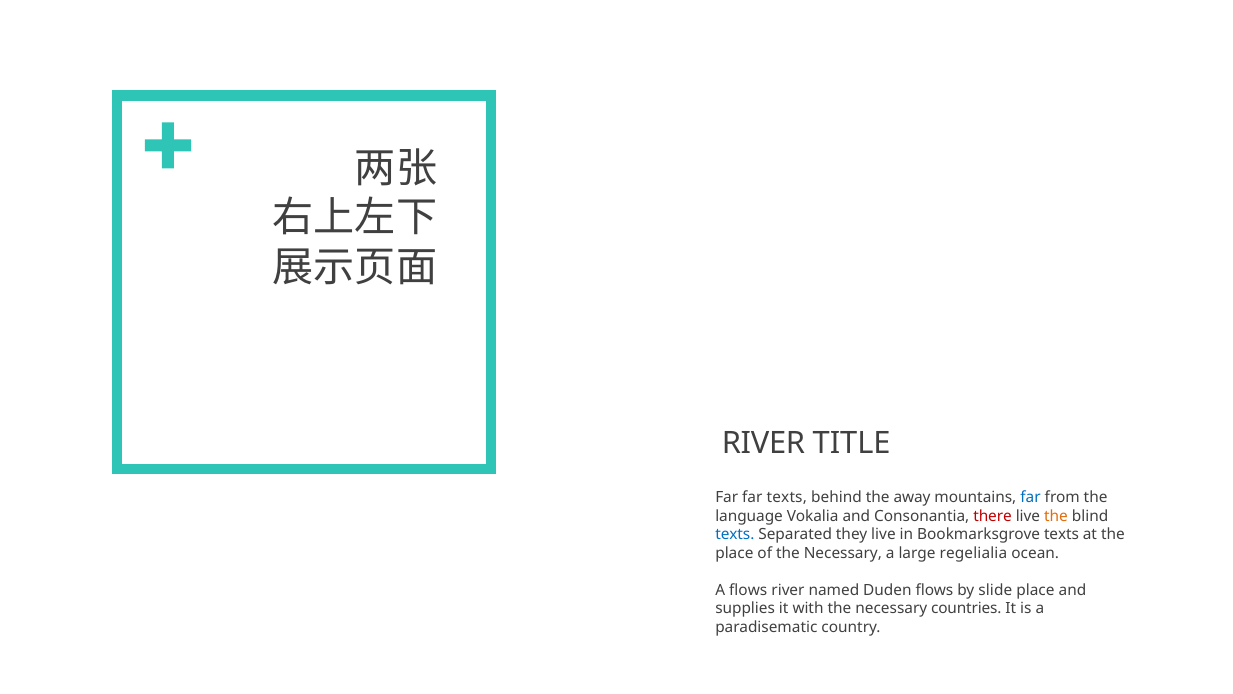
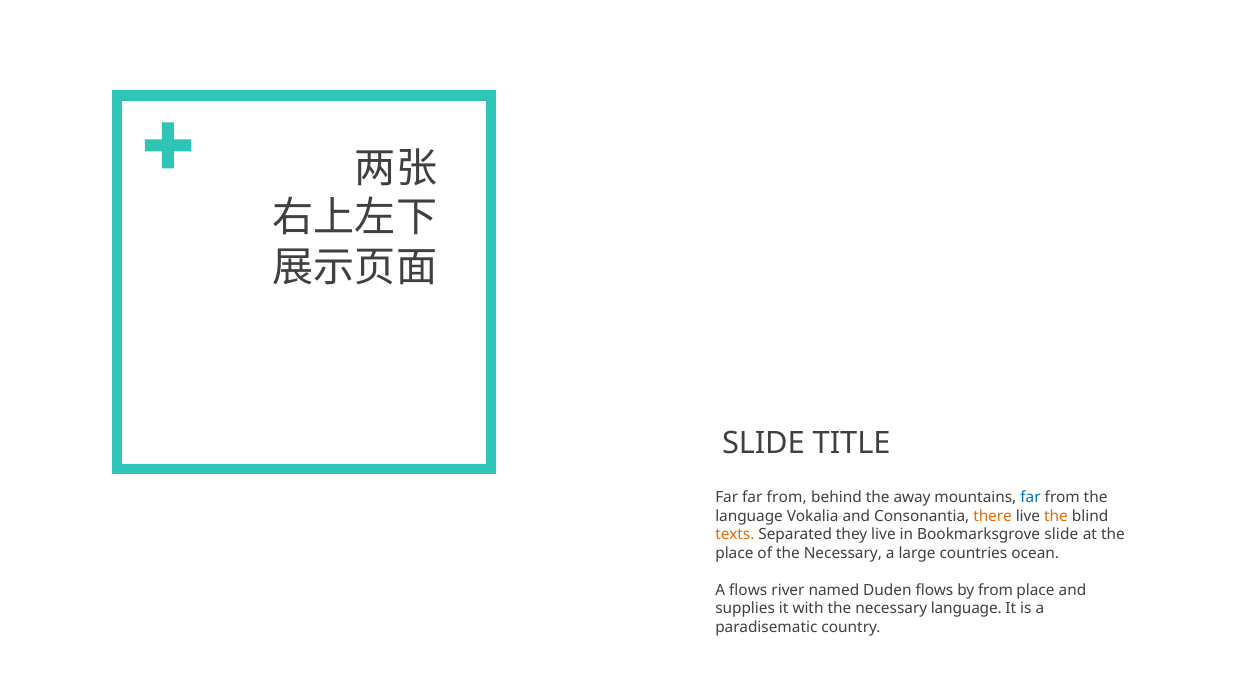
RIVER at (763, 443): RIVER -> SLIDE
Far far texts: texts -> from
there colour: red -> orange
texts at (735, 535) colour: blue -> orange
Bookmarksgrove texts: texts -> slide
regelialia: regelialia -> countries
by slide: slide -> from
necessary countries: countries -> language
